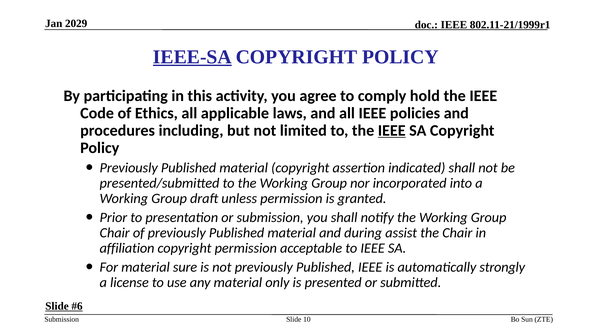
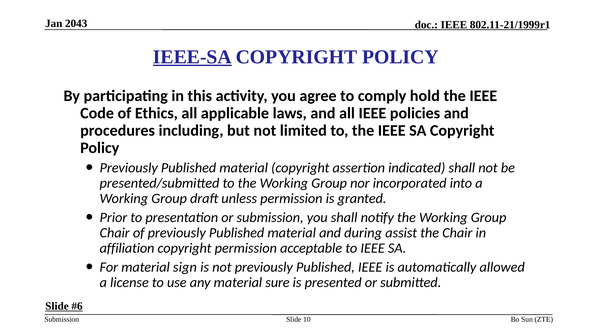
2029: 2029 -> 2043
IEEE at (392, 130) underline: present -> none
sure: sure -> sign
strongly: strongly -> allowed
only: only -> sure
